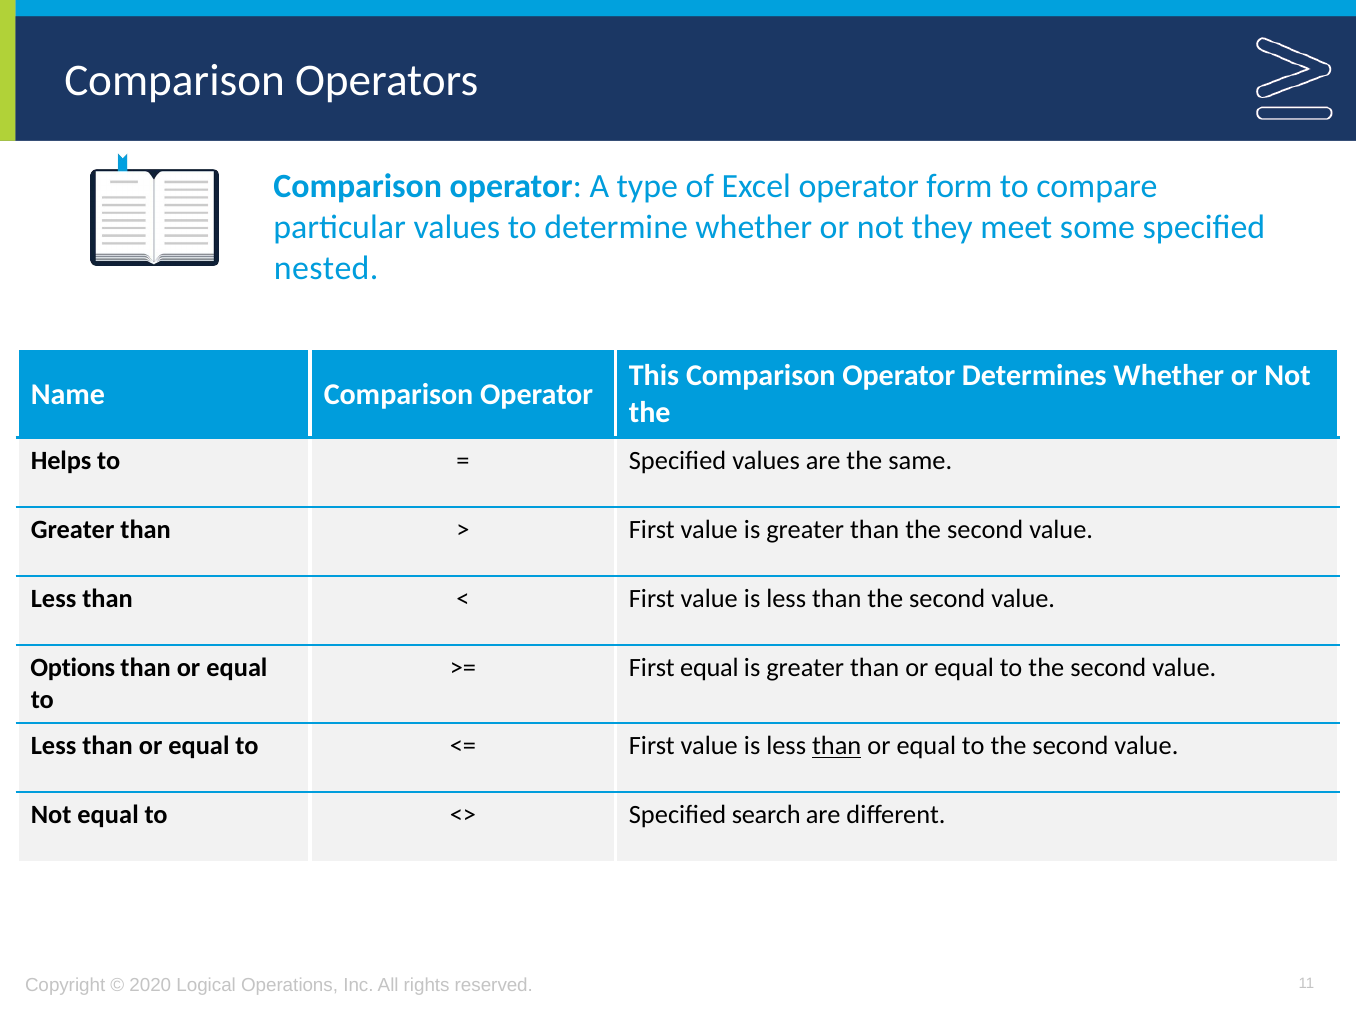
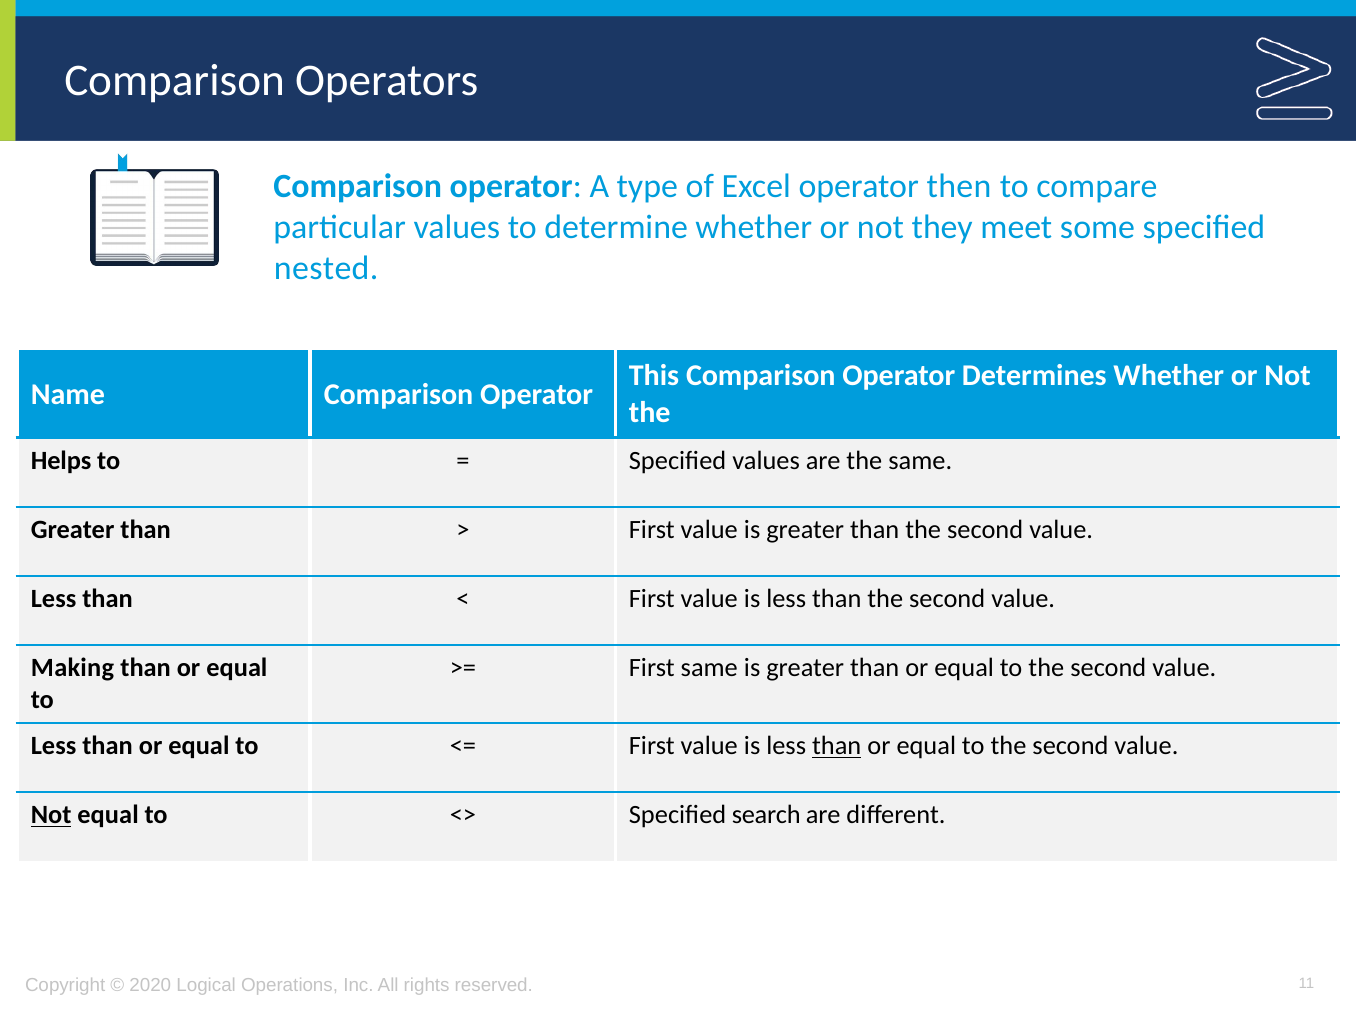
form: form -> then
Options: Options -> Making
First equal: equal -> same
Not at (51, 815) underline: none -> present
